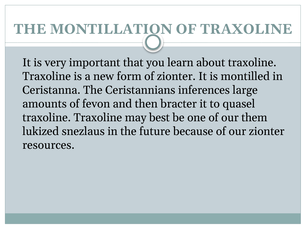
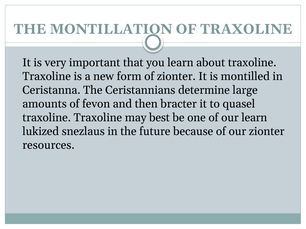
inferences: inferences -> determine
our them: them -> learn
